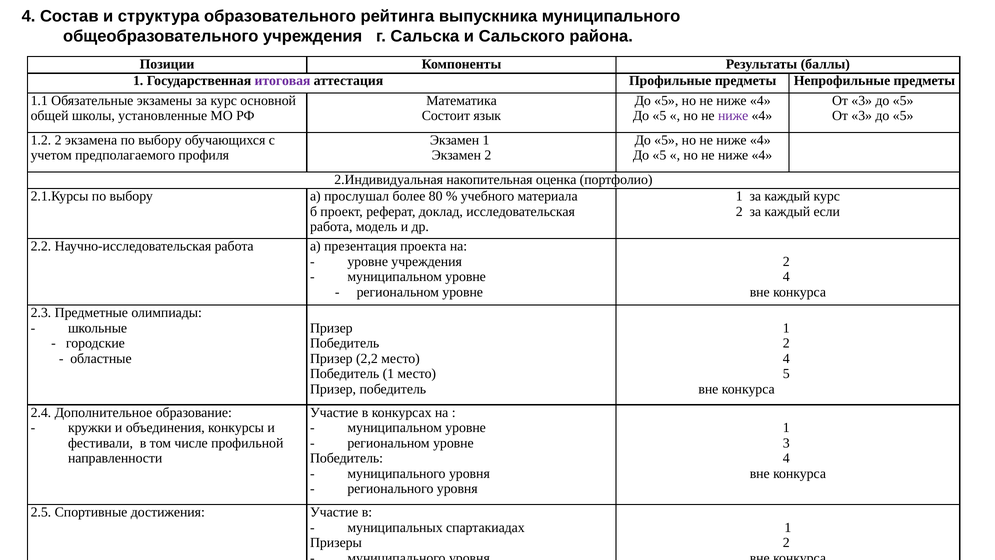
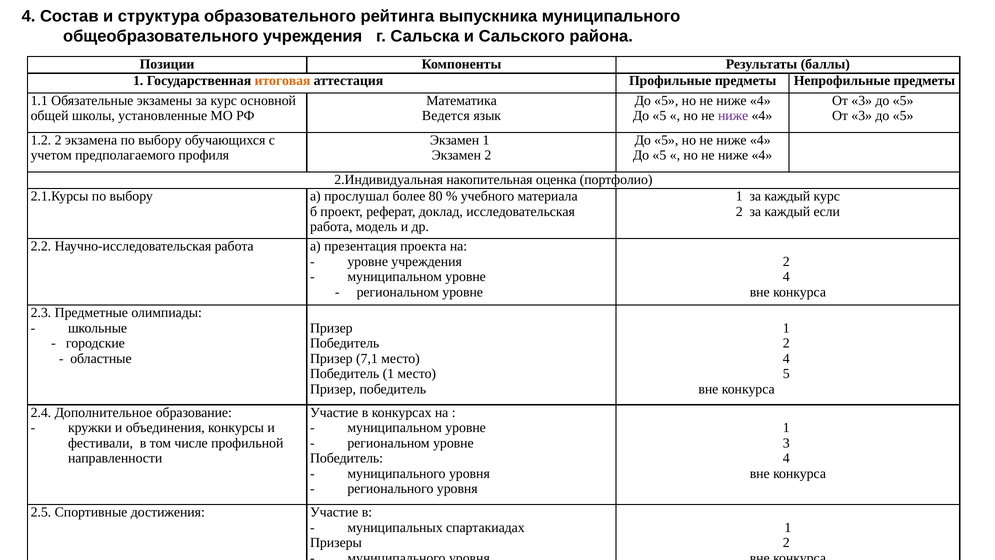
итоговая colour: purple -> orange
Состоит: Состоит -> Ведется
2,2: 2,2 -> 7,1
